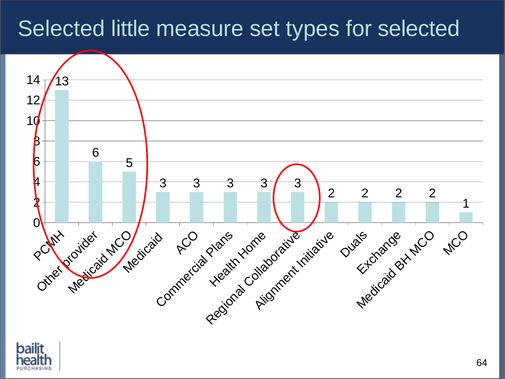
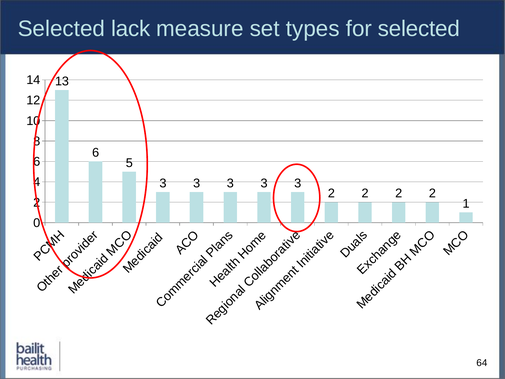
little: little -> lack
